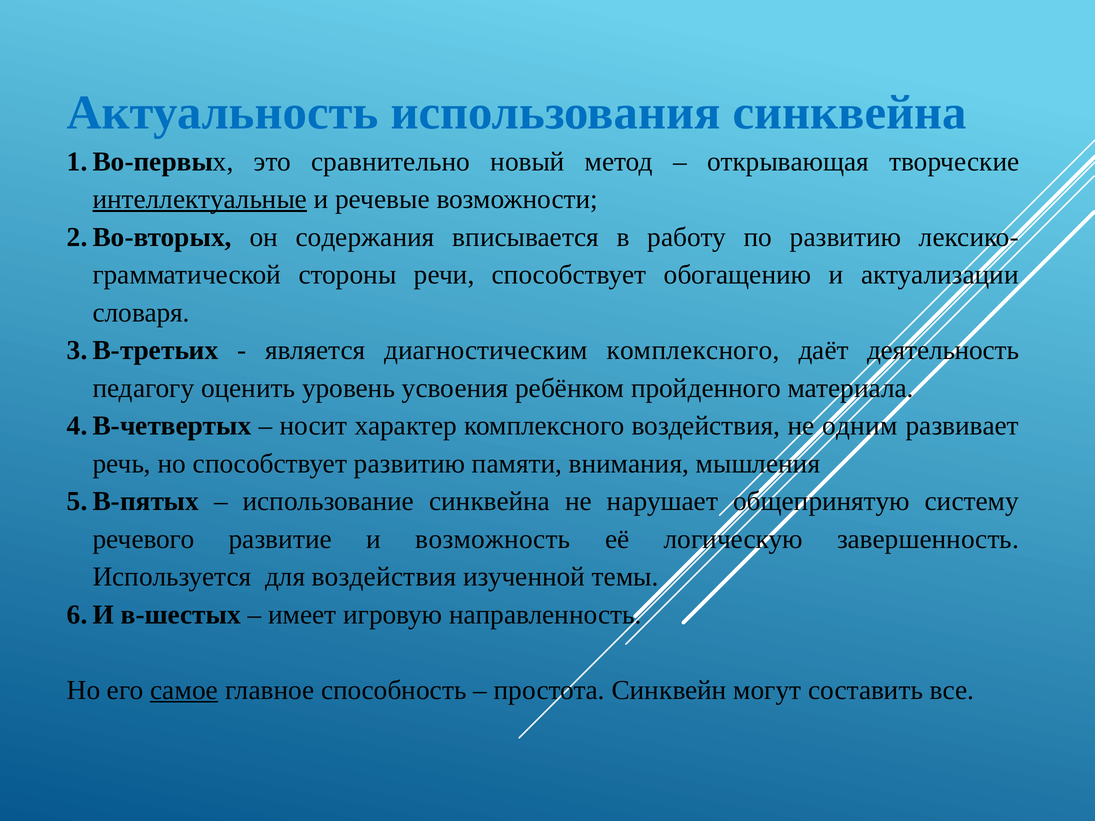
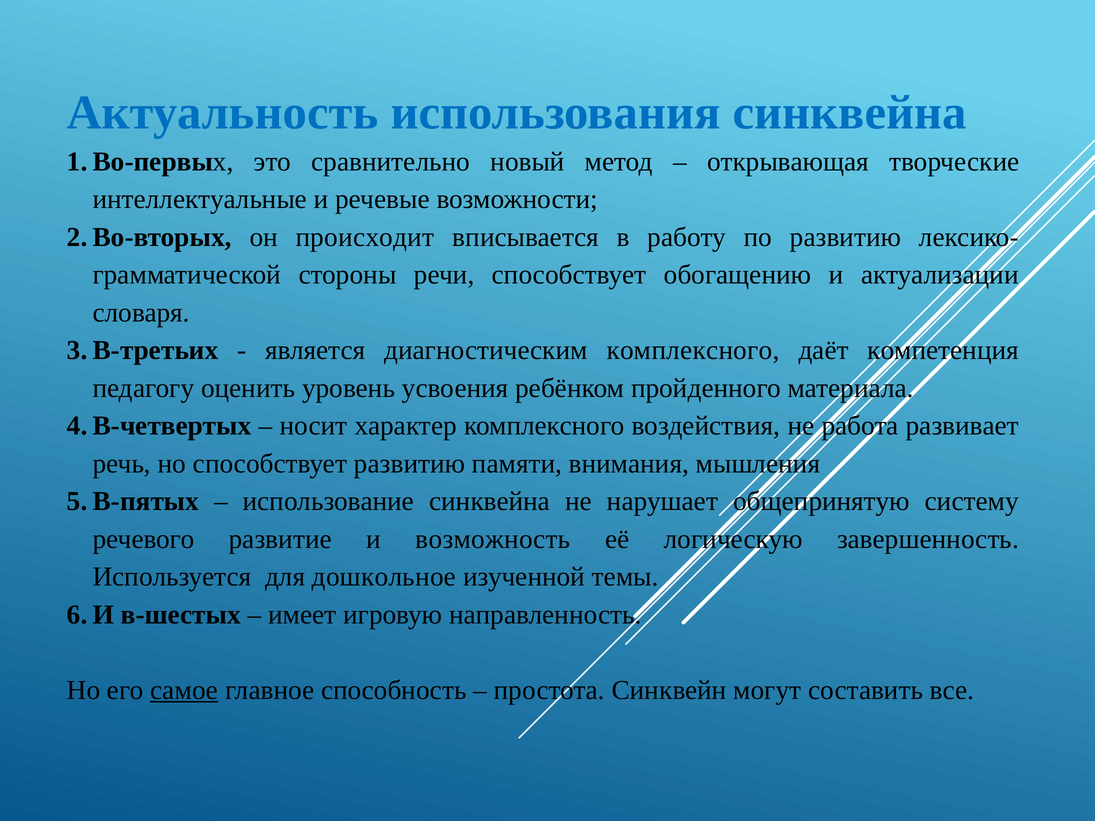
интеллектуальные underline: present -> none
содержания: содержания -> происходит
деятельность: деятельность -> компетенция
одним: одним -> работа
для воздействия: воздействия -> дошкольное
